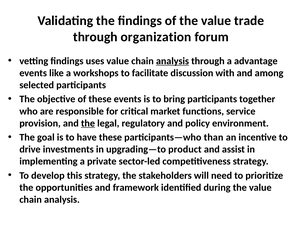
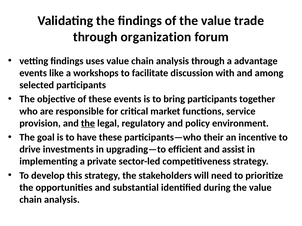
analysis at (173, 61) underline: present -> none
than: than -> their
product: product -> efficient
framework: framework -> substantial
